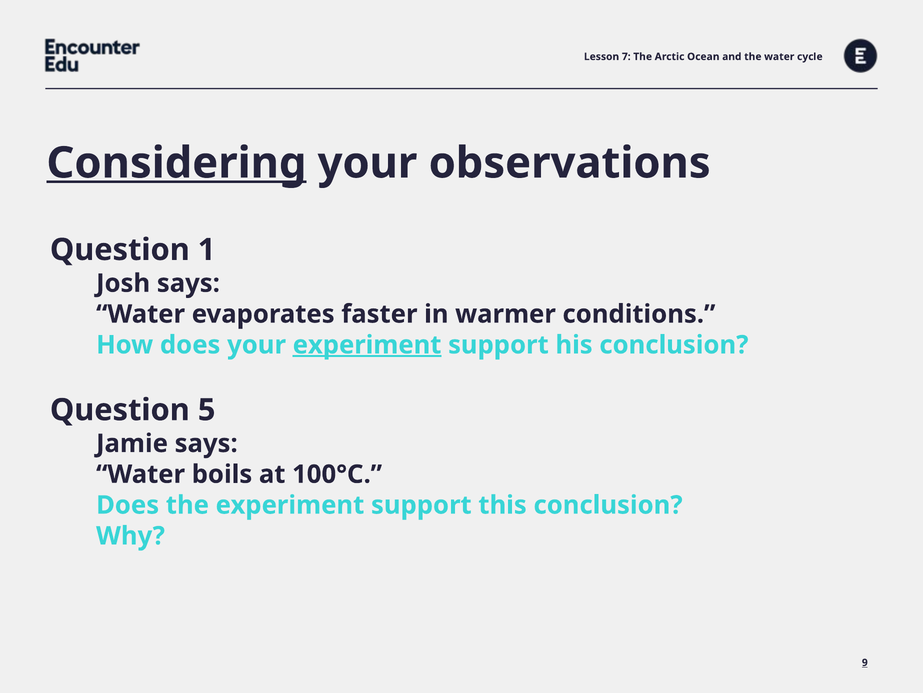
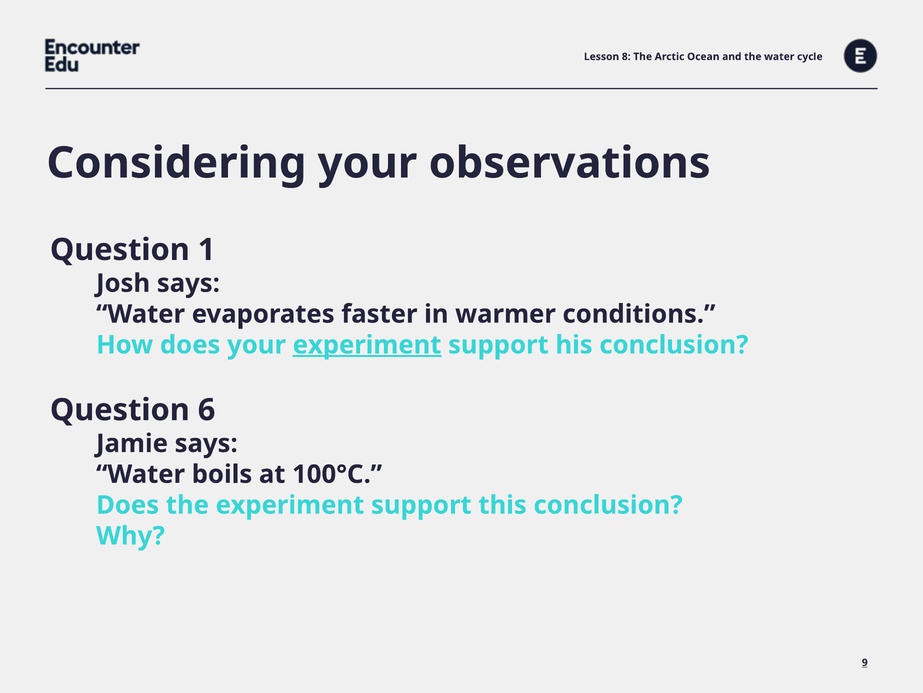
7: 7 -> 8
Considering underline: present -> none
5: 5 -> 6
